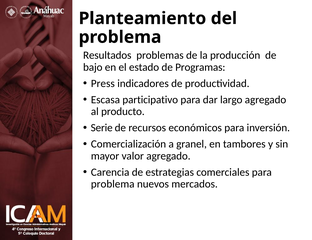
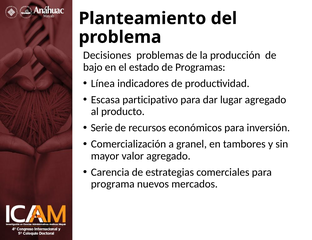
Resultados: Resultados -> Decisiones
Press: Press -> Línea
largo: largo -> lugar
problema at (113, 184): problema -> programa
